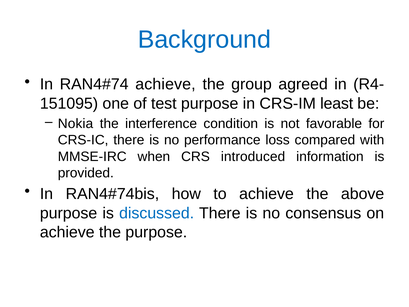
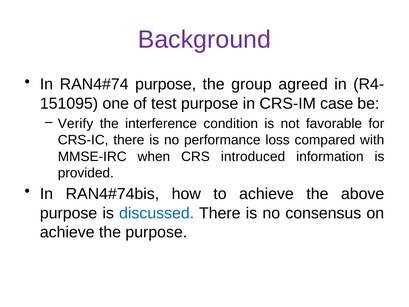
Background colour: blue -> purple
achieve at (165, 84): achieve -> purpose
least: least -> case
Nokia: Nokia -> Verify
